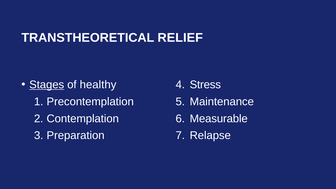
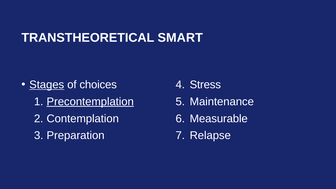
RELIEF: RELIEF -> SMART
healthy: healthy -> choices
Precontemplation underline: none -> present
